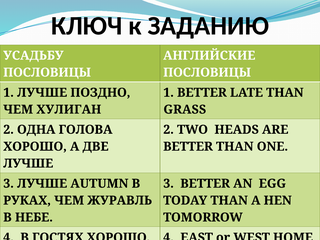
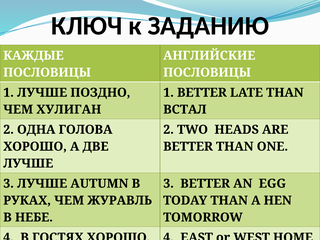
УСАДЬБУ: УСАДЬБУ -> КАЖДЫЕ
GRASS: GRASS -> ВСТАЛ
